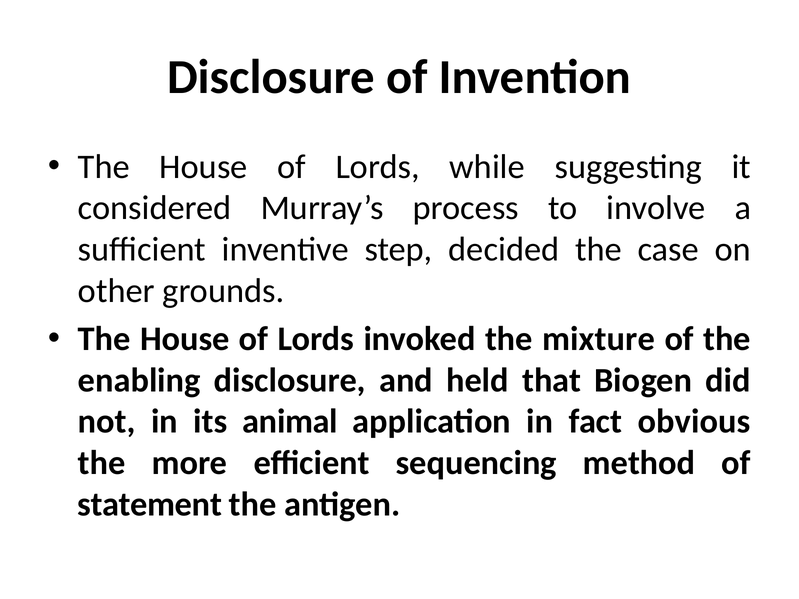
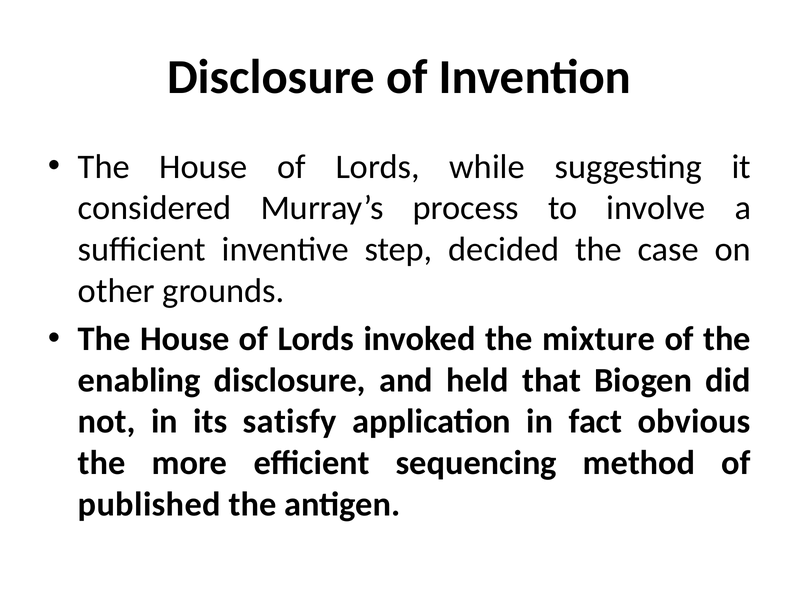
animal: animal -> satisfy
statement: statement -> published
